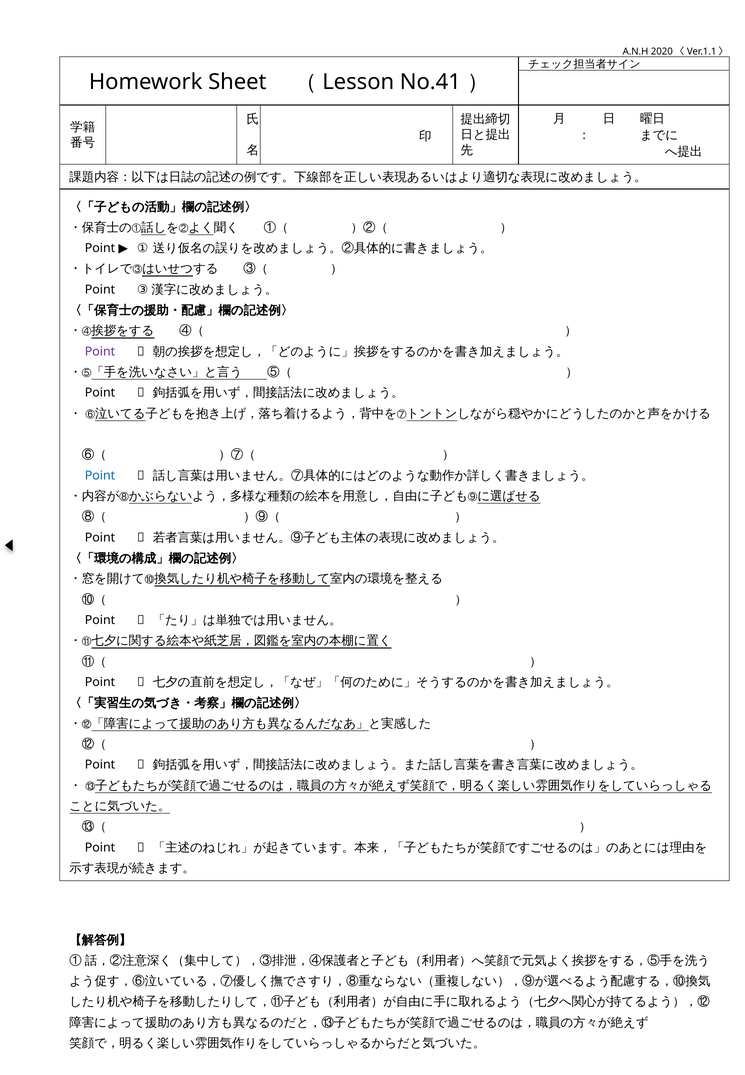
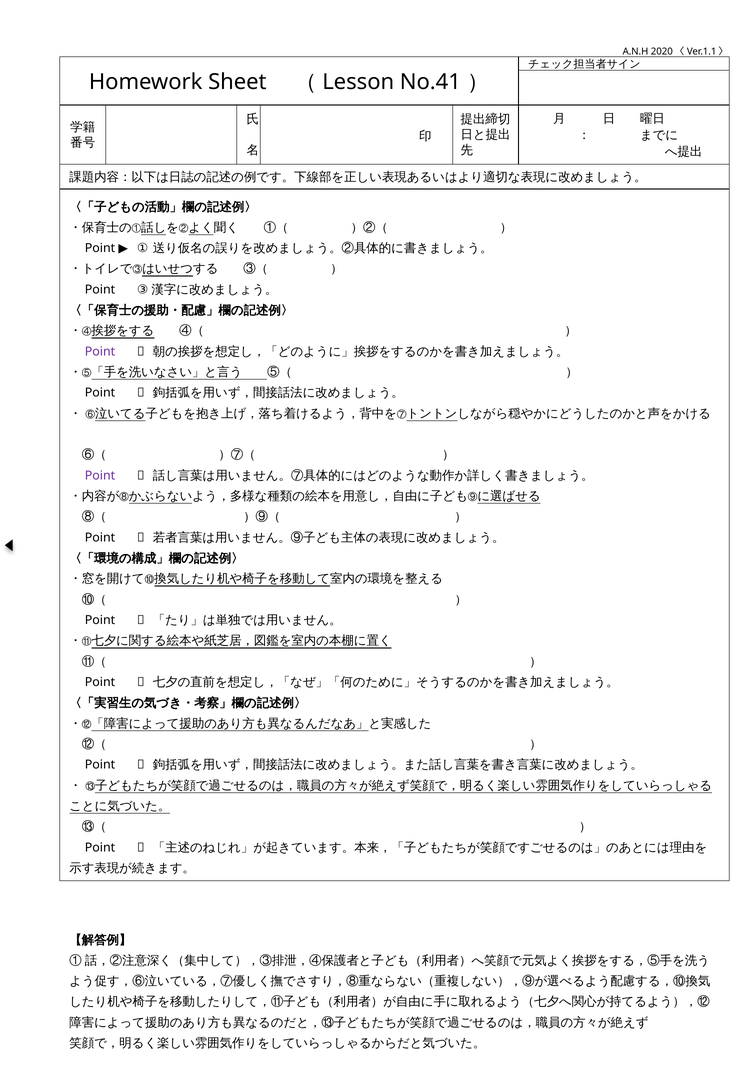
Point at (100, 476) colour: blue -> purple
